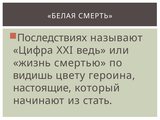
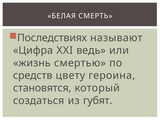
видишь: видишь -> средств
настоящие: настоящие -> становятся
начинают: начинают -> создаться
стать: стать -> губят
